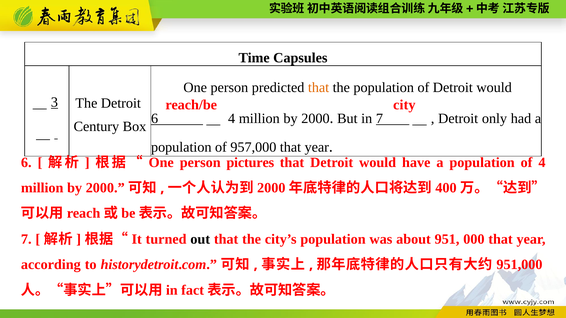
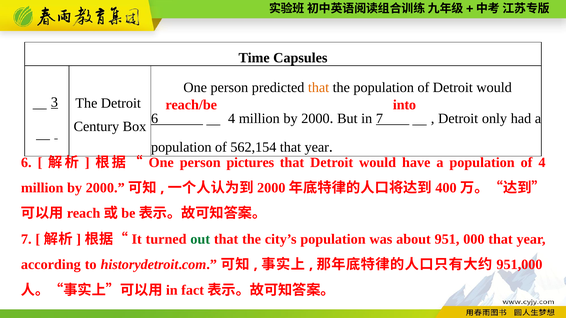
city: city -> into
957,000: 957,000 -> 562,154
out colour: black -> green
